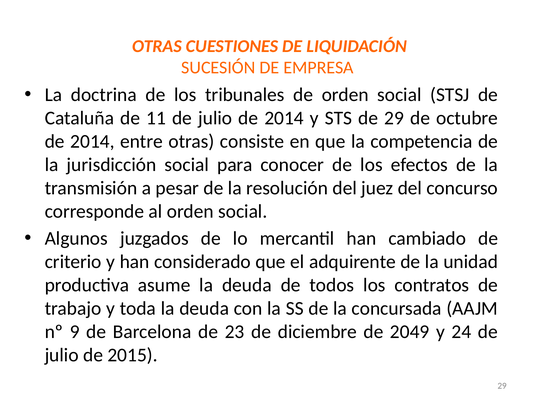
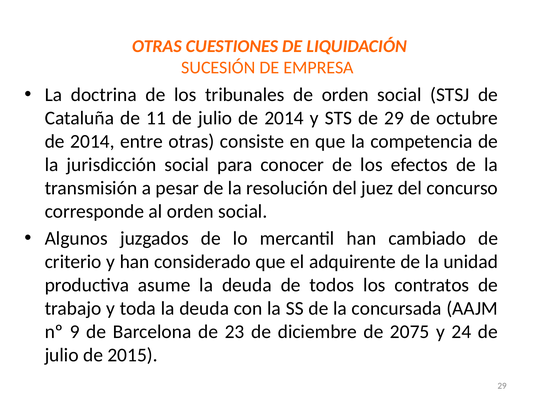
2049: 2049 -> 2075
